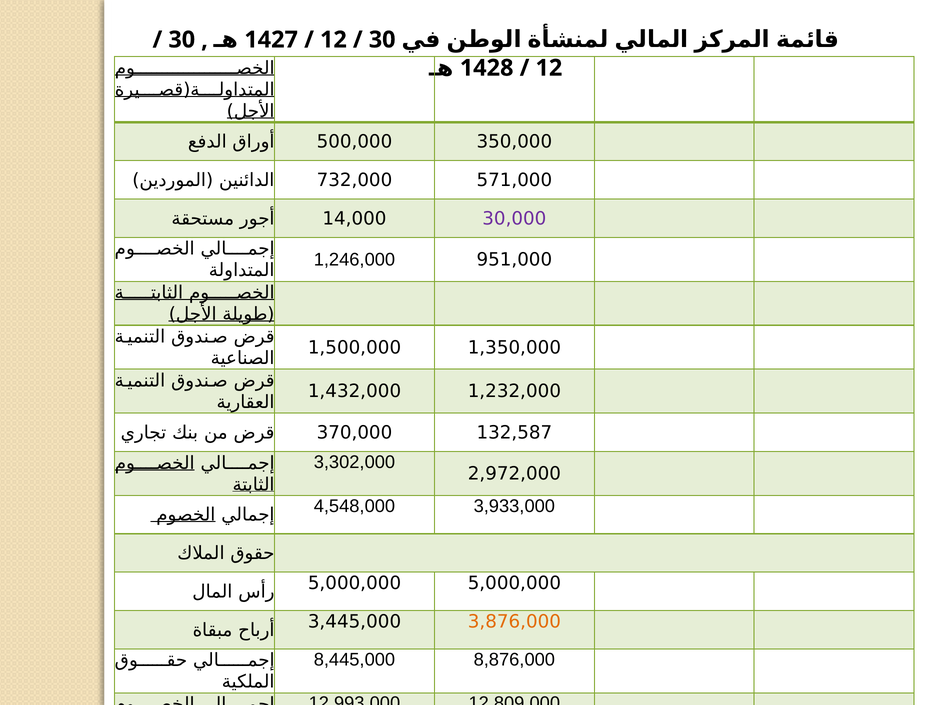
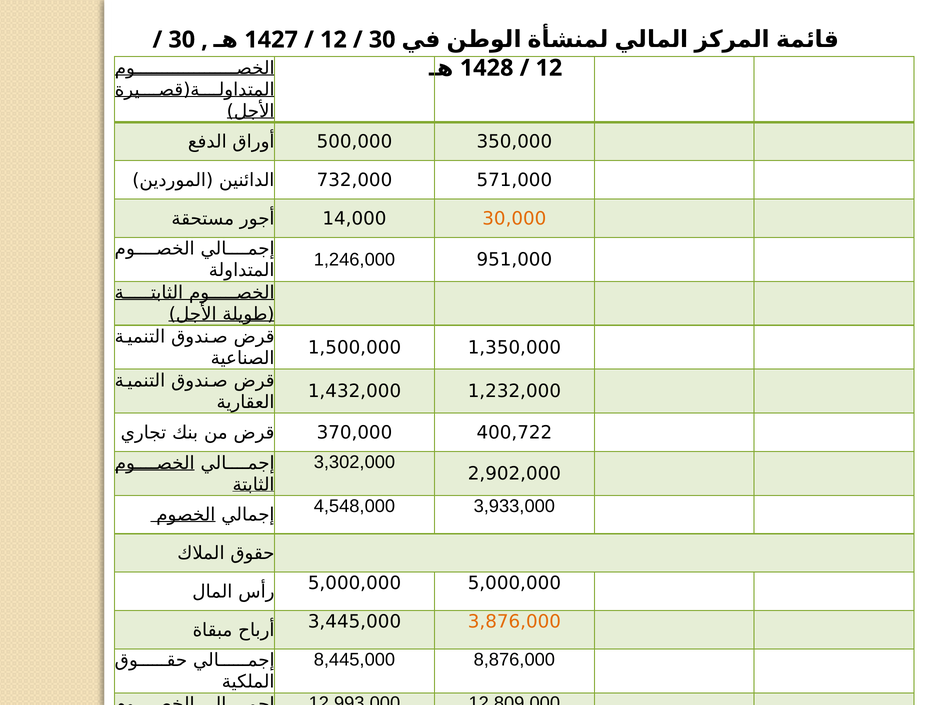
30,000 colour: purple -> orange
132,587: 132,587 -> 400,722
2,972,000: 2,972,000 -> 2,902,000
